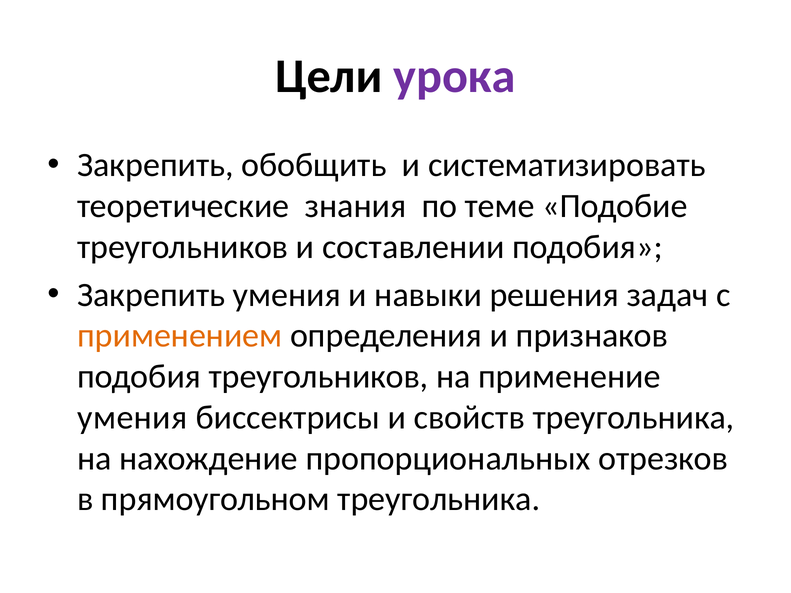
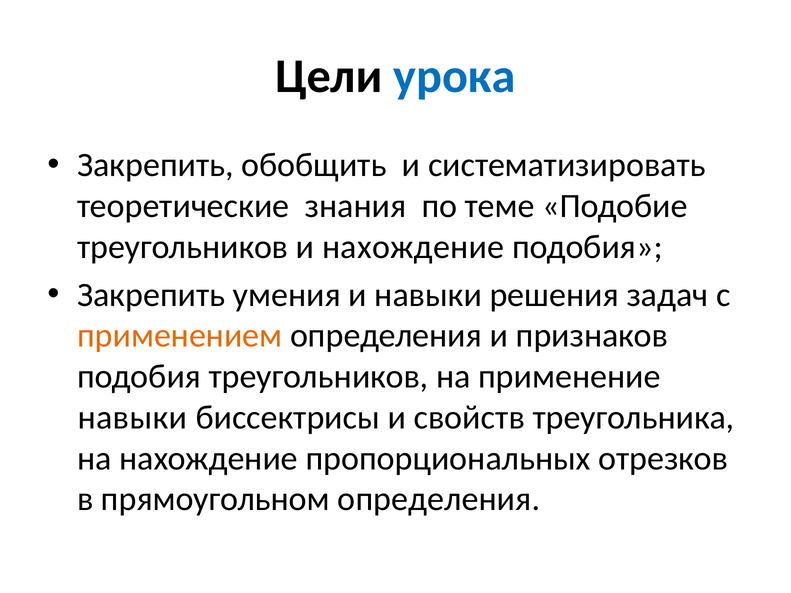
урока colour: purple -> blue
и составлении: составлении -> нахождение
умения at (132, 418): умения -> навыки
прямоугольном треугольника: треугольника -> определения
